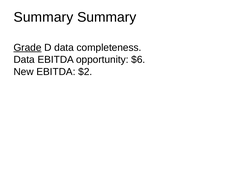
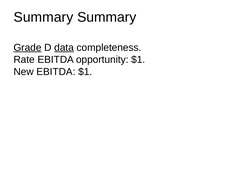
data at (64, 47) underline: none -> present
Data at (24, 59): Data -> Rate
opportunity $6: $6 -> $1
EBITDA $2: $2 -> $1
